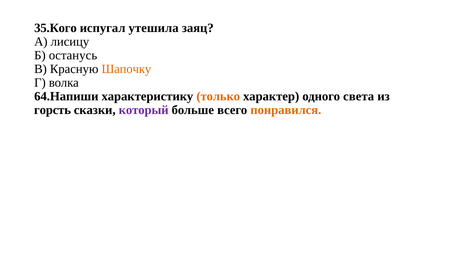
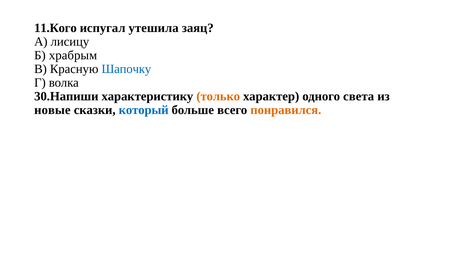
35.Кого: 35.Кого -> 11.Кого
останусь: останусь -> храбрым
Шапочку colour: orange -> blue
64.Напиши: 64.Напиши -> 30.Напиши
горсть: горсть -> новые
который colour: purple -> blue
